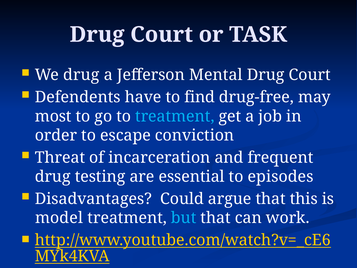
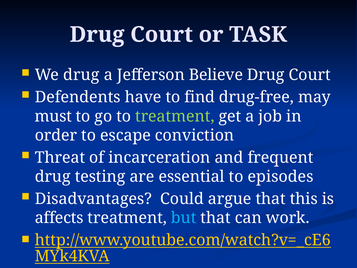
Mental: Mental -> Believe
most: most -> must
treatment at (175, 116) colour: light blue -> light green
model: model -> affects
